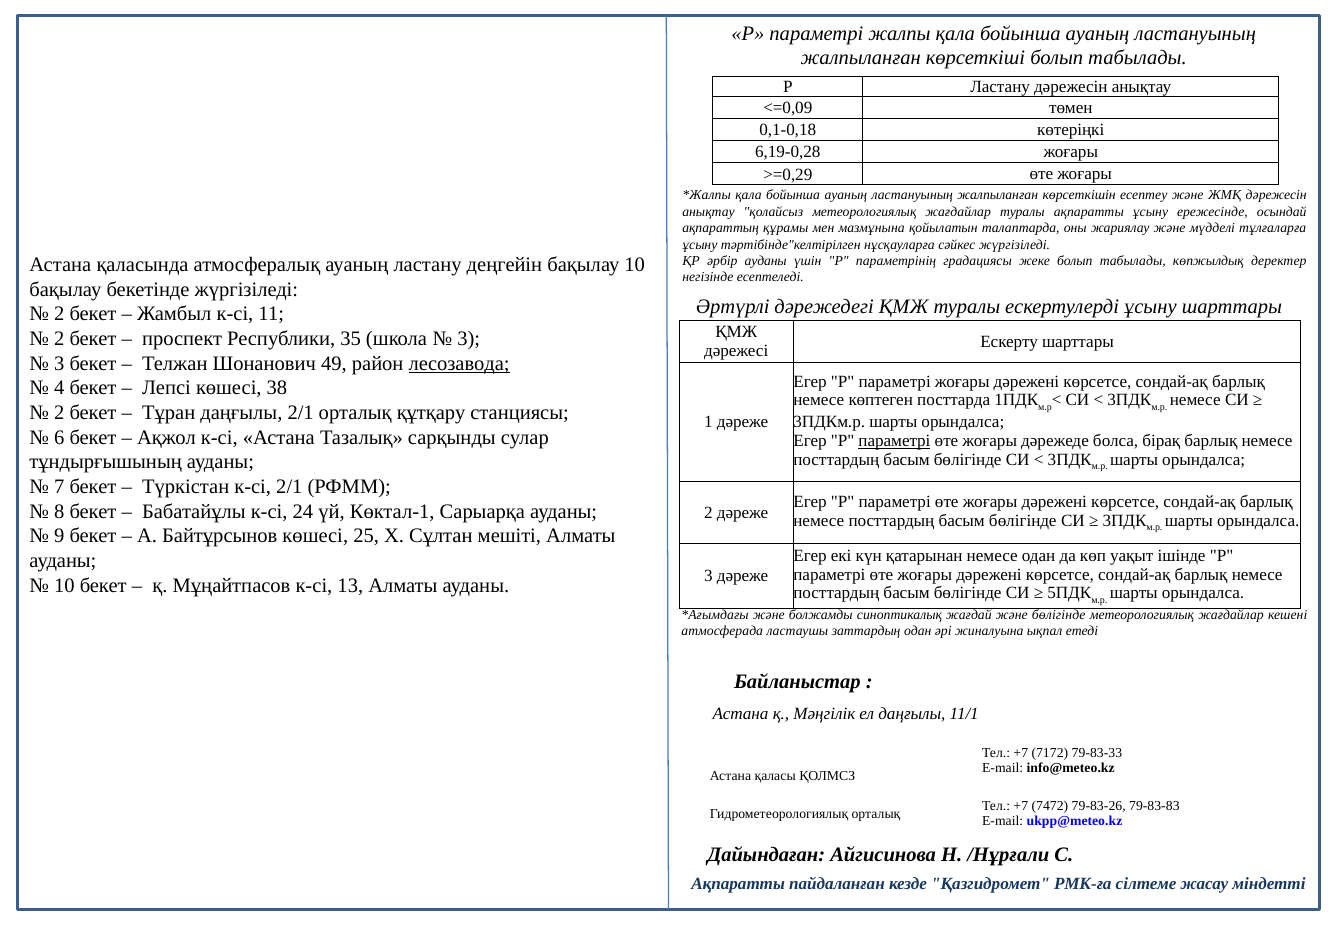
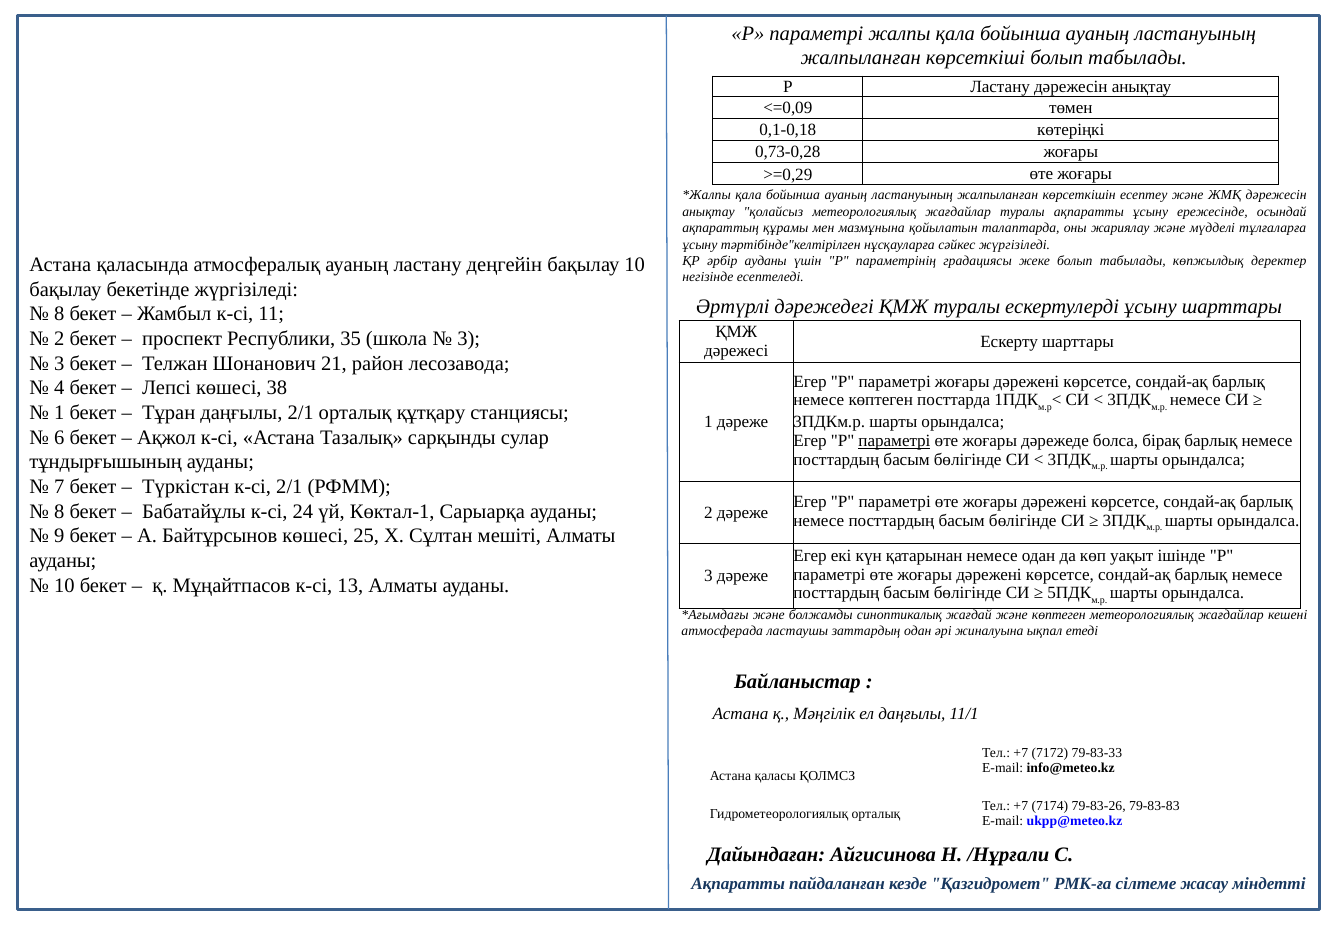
6,19-0,28: 6,19-0,28 -> 0,73-0,28
2 at (59, 314): 2 -> 8
49: 49 -> 21
лесозавода underline: present -> none
2 at (59, 413): 2 -> 1
және бөлігінде: бөлігінде -> көптеген
7472: 7472 -> 7174
